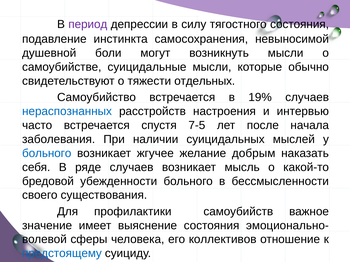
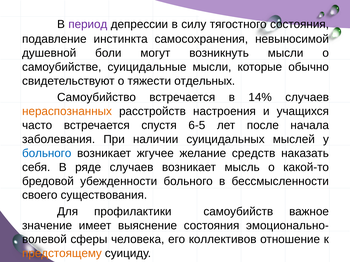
19%: 19% -> 14%
нераспознанных colour: blue -> orange
интервью: интервью -> учащихся
7-5: 7-5 -> 6-5
добрым: добрым -> средств
предстоящему colour: blue -> orange
